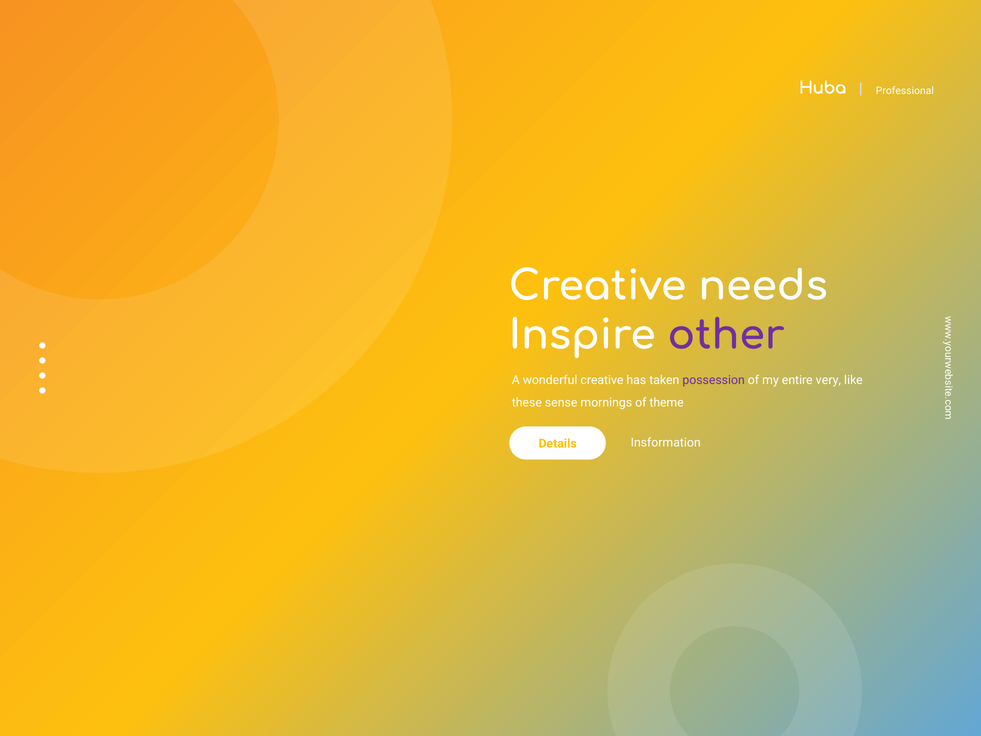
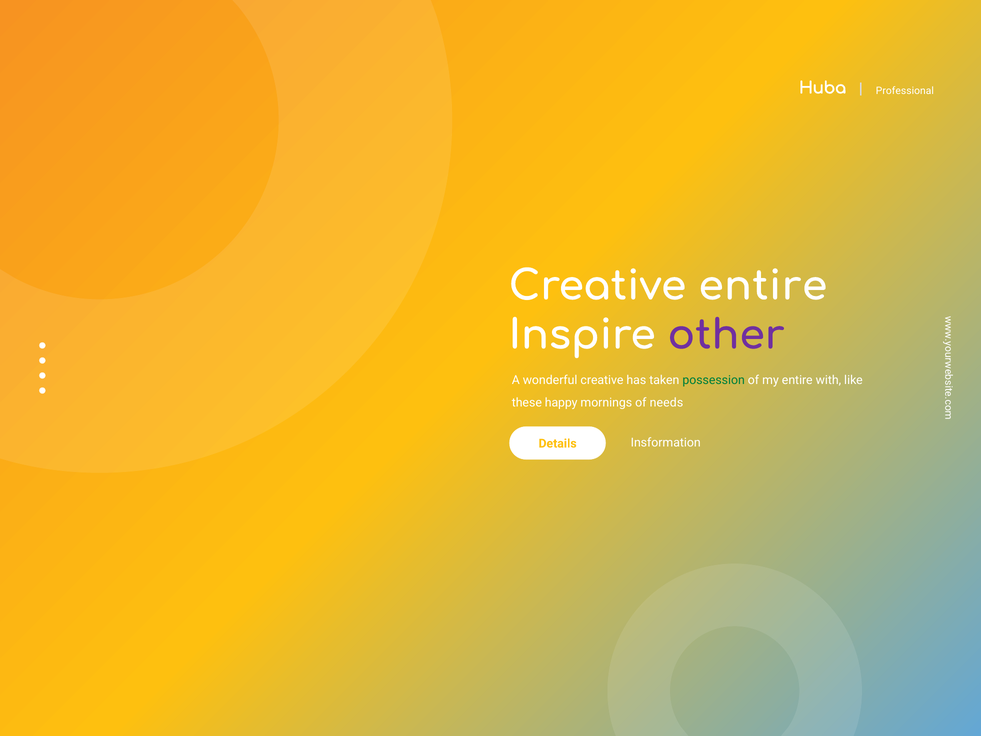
Creative needs: needs -> entire
possession colour: purple -> green
very: very -> with
sense: sense -> happy
theme: theme -> needs
